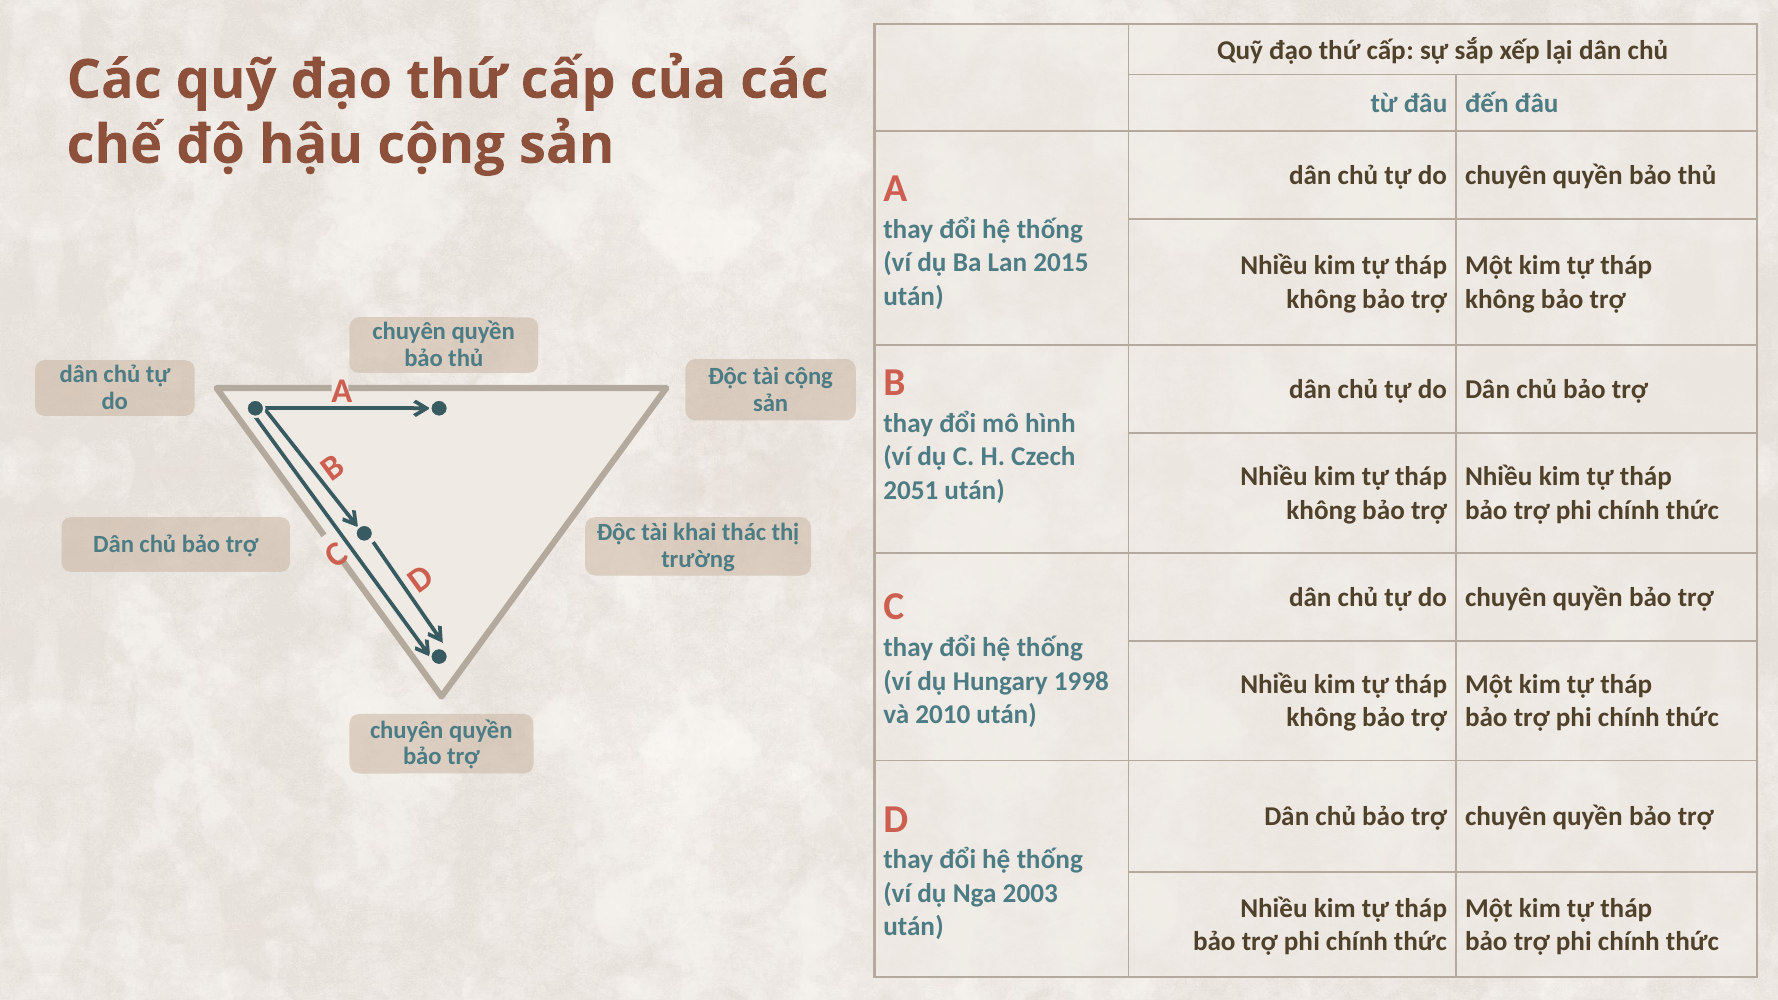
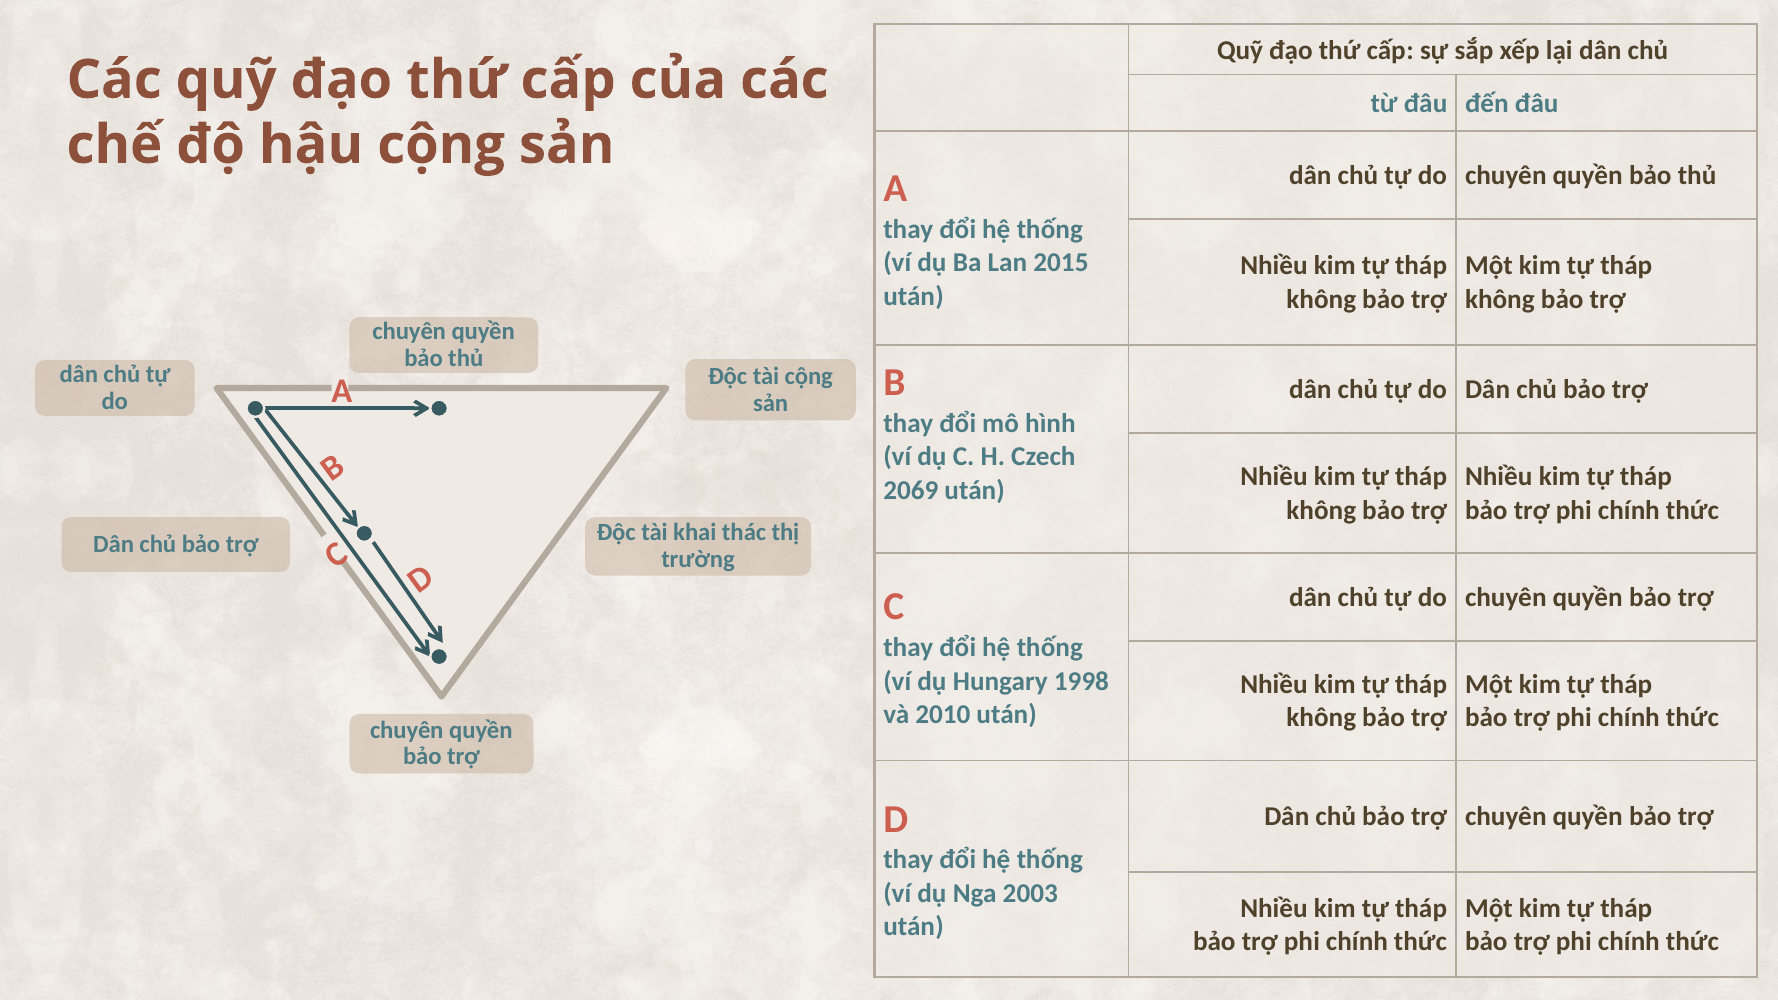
2051: 2051 -> 2069
